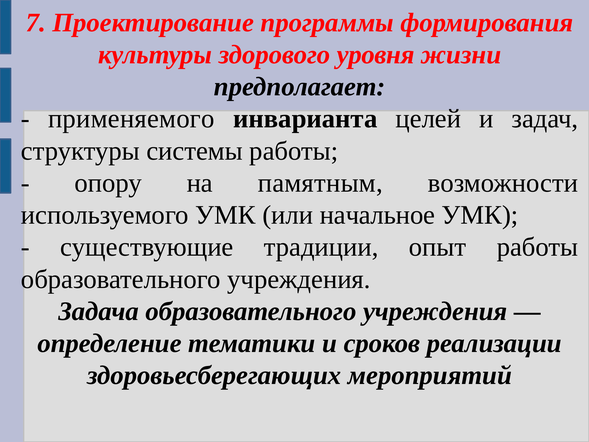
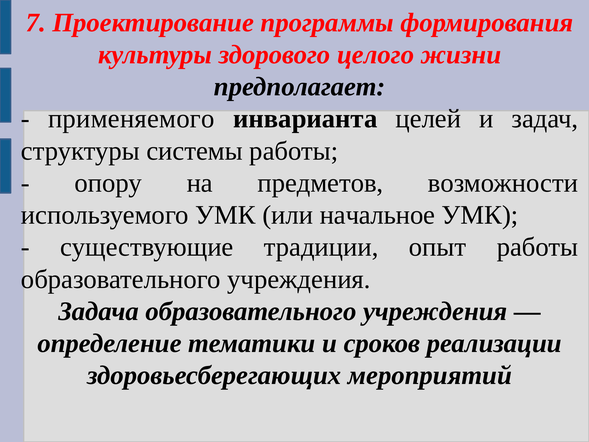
уровня: уровня -> целого
памятным: памятным -> предметов
